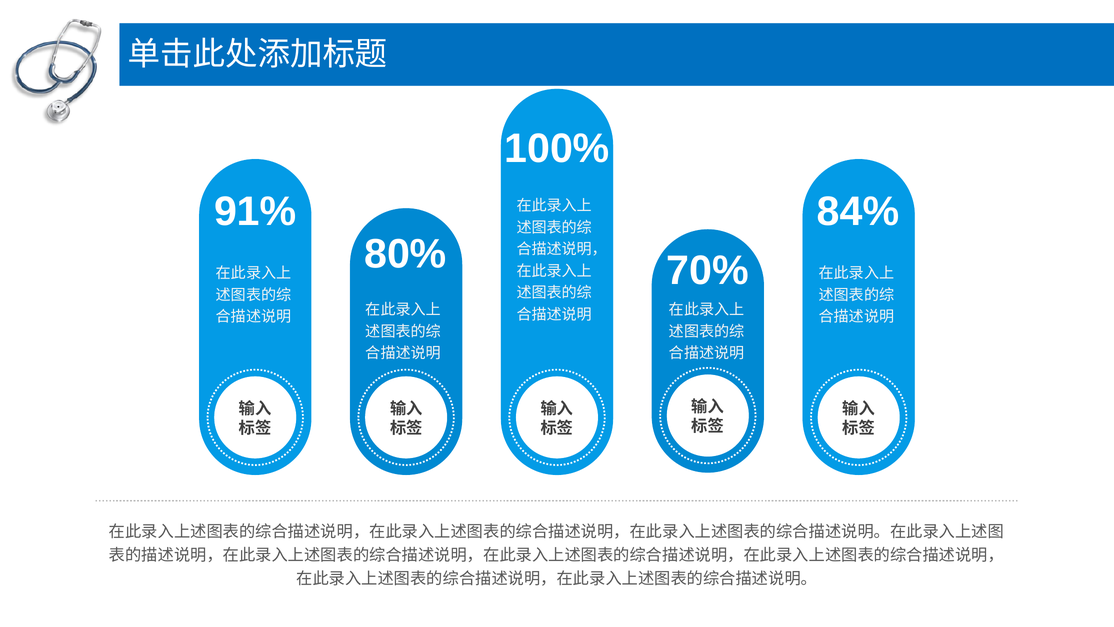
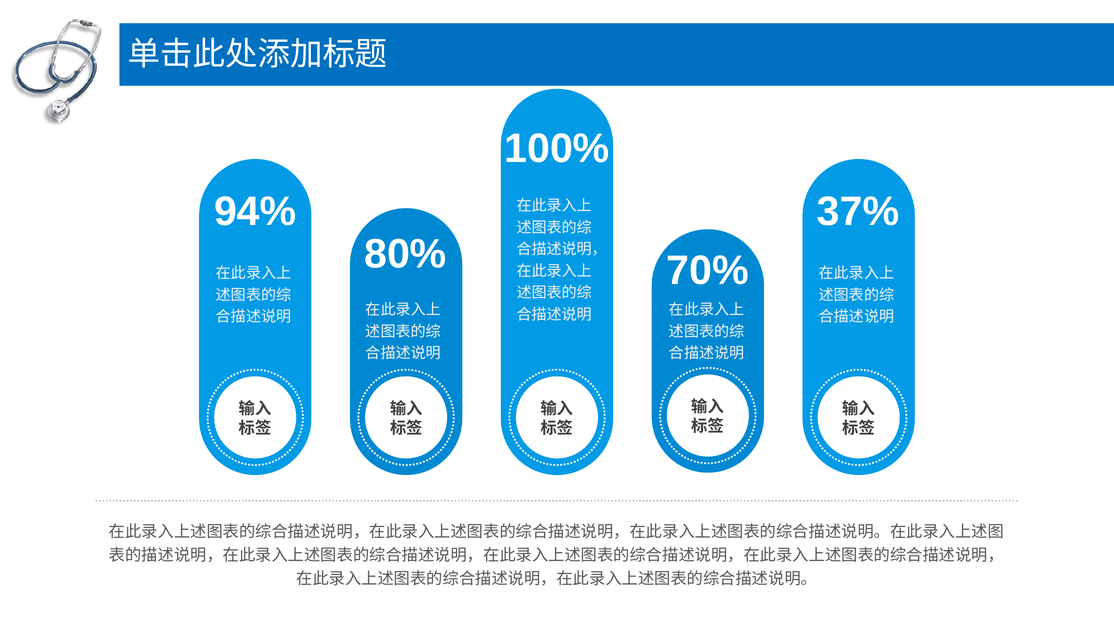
91%: 91% -> 94%
84%: 84% -> 37%
